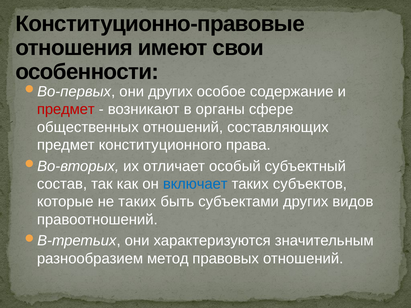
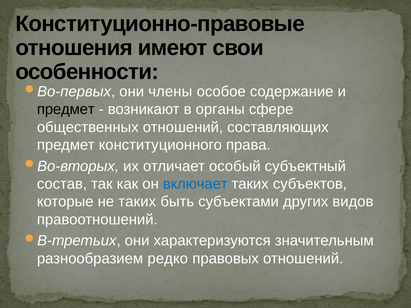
они других: других -> члены
предмет at (66, 109) colour: red -> black
метод: метод -> редко
